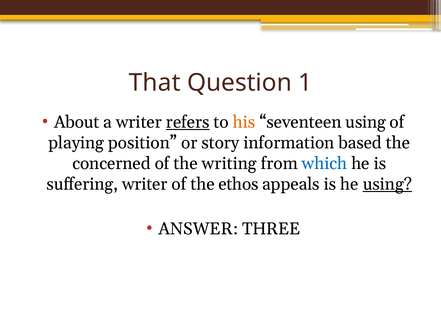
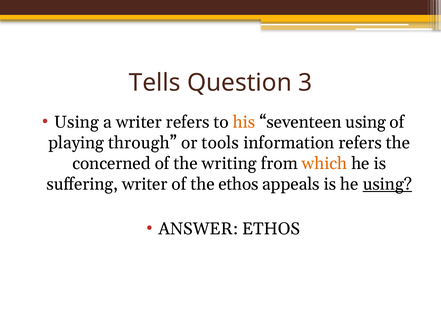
That: That -> Tells
1: 1 -> 3
About at (77, 122): About -> Using
refers at (188, 122) underline: present -> none
position: position -> through
story: story -> tools
information based: based -> refers
which colour: blue -> orange
ANSWER THREE: THREE -> ETHOS
